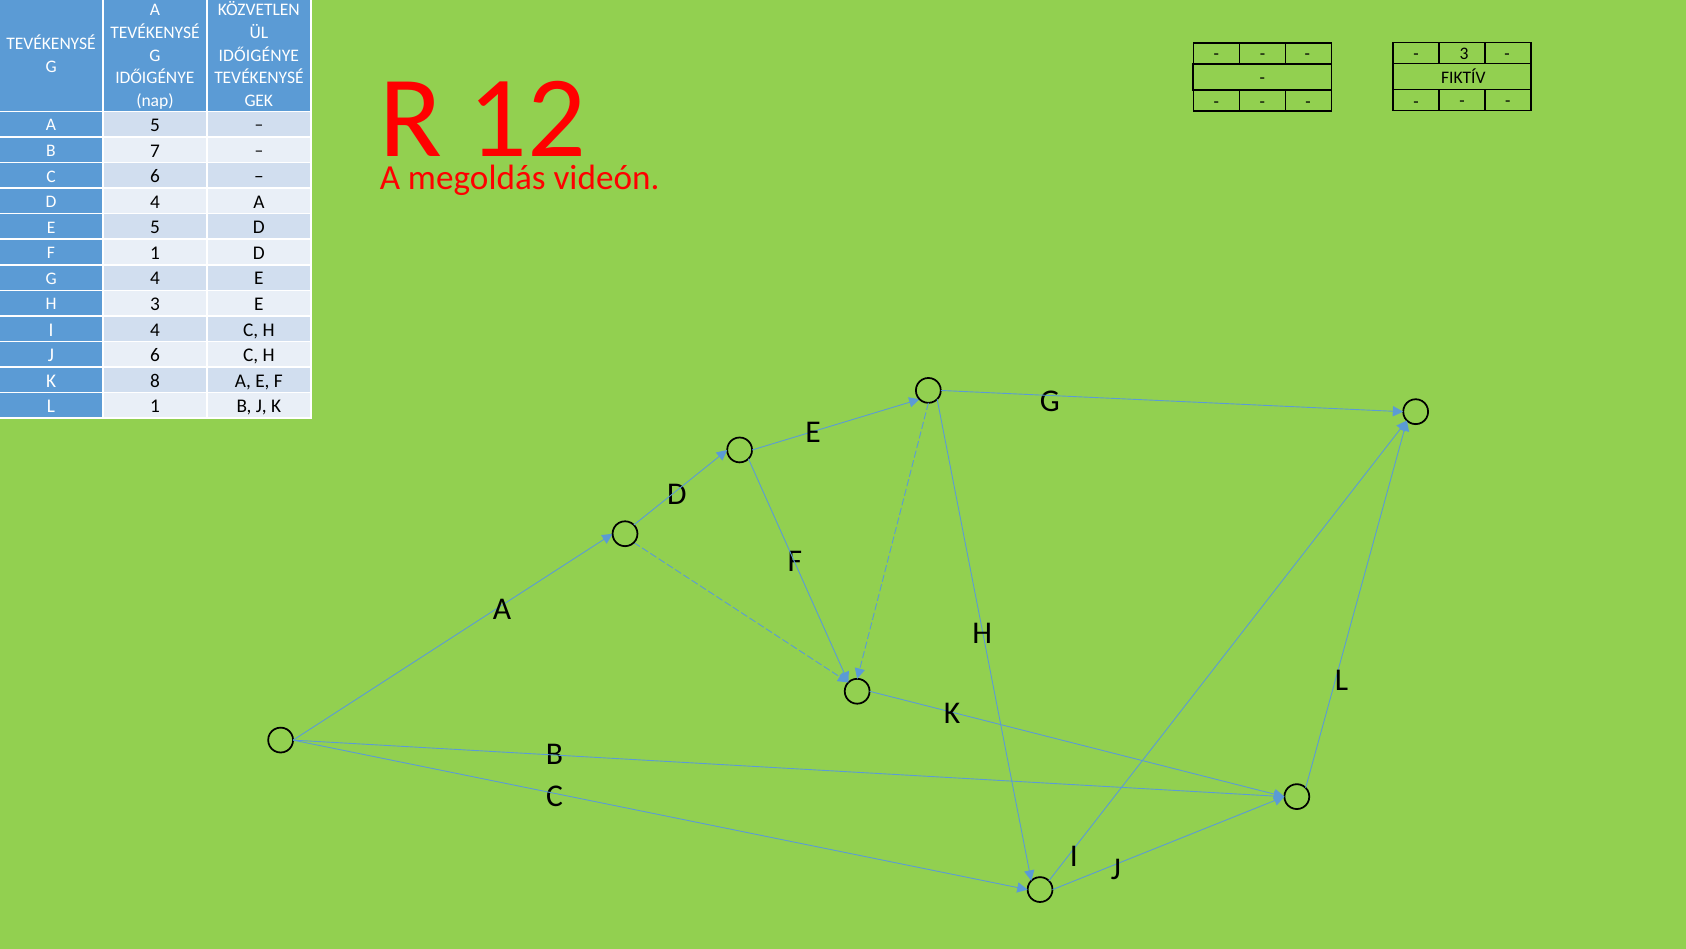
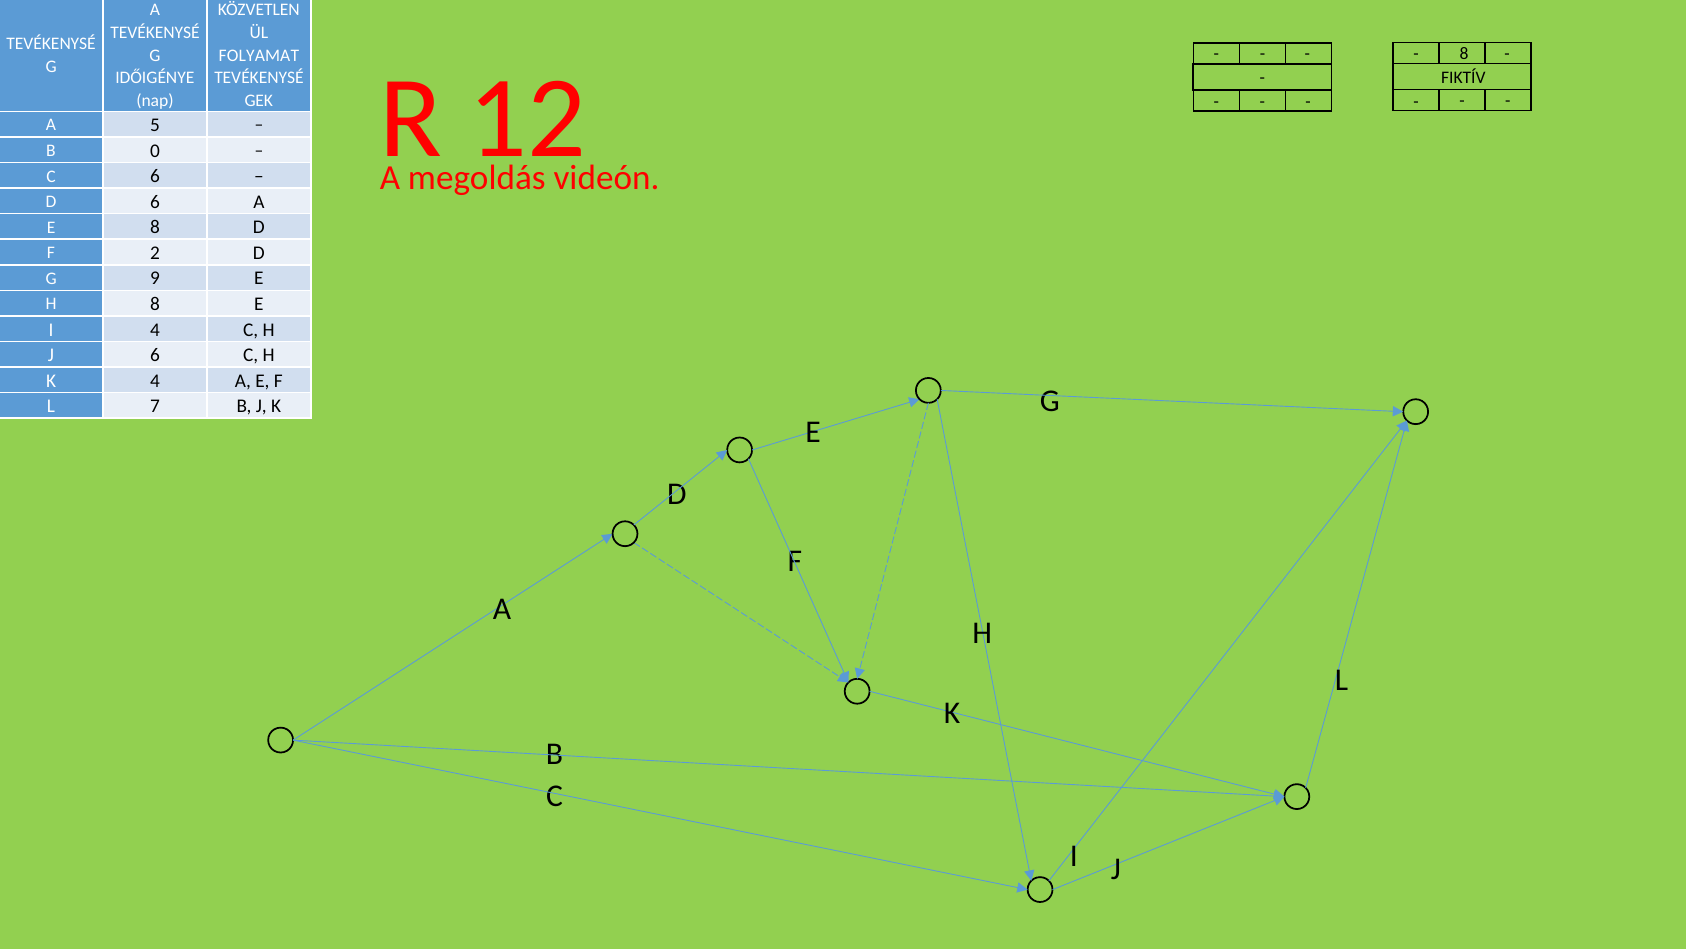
3 at (1464, 54): 3 -> 8
IDŐIGÉNYE at (259, 55): IDŐIGÉNYE -> FOLYAMAT
7: 7 -> 0
D 4: 4 -> 6
E 5: 5 -> 8
F 1: 1 -> 2
G 4: 4 -> 9
H 3: 3 -> 8
K 8: 8 -> 4
L 1: 1 -> 7
